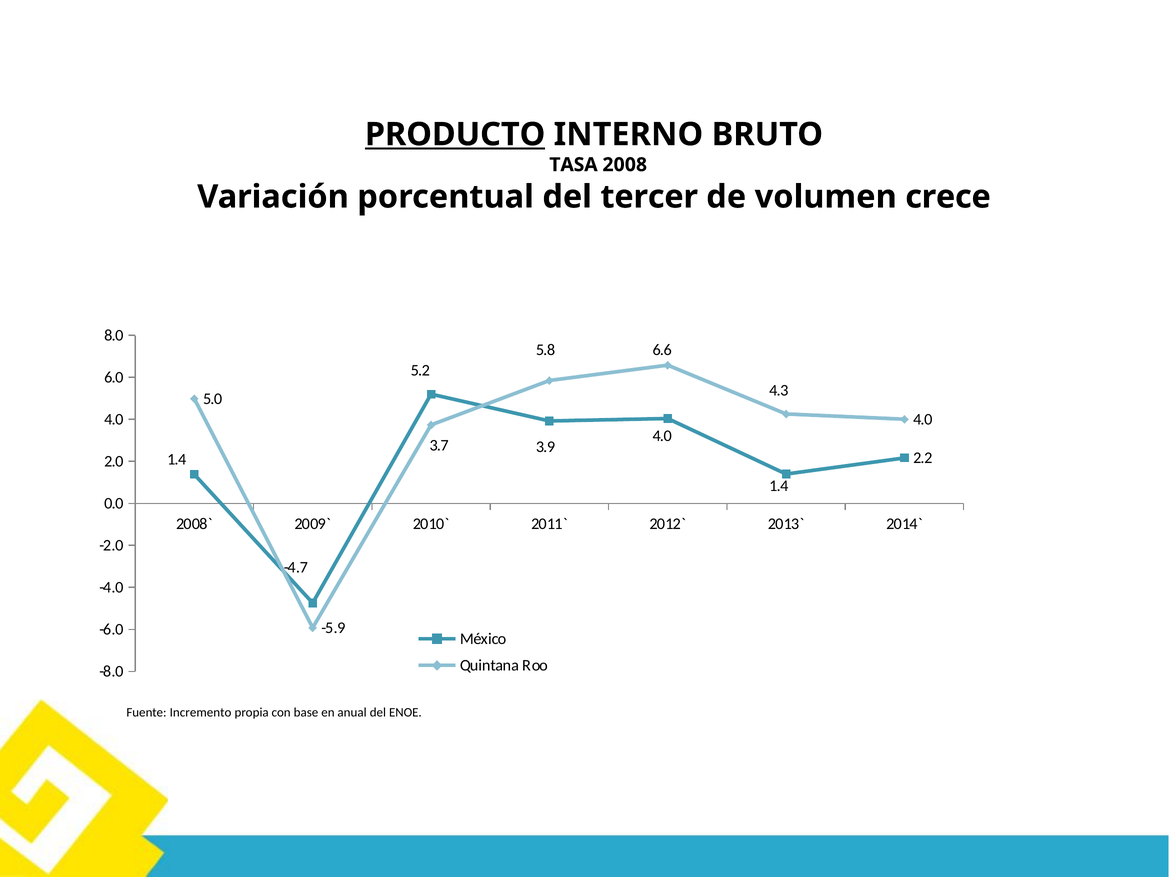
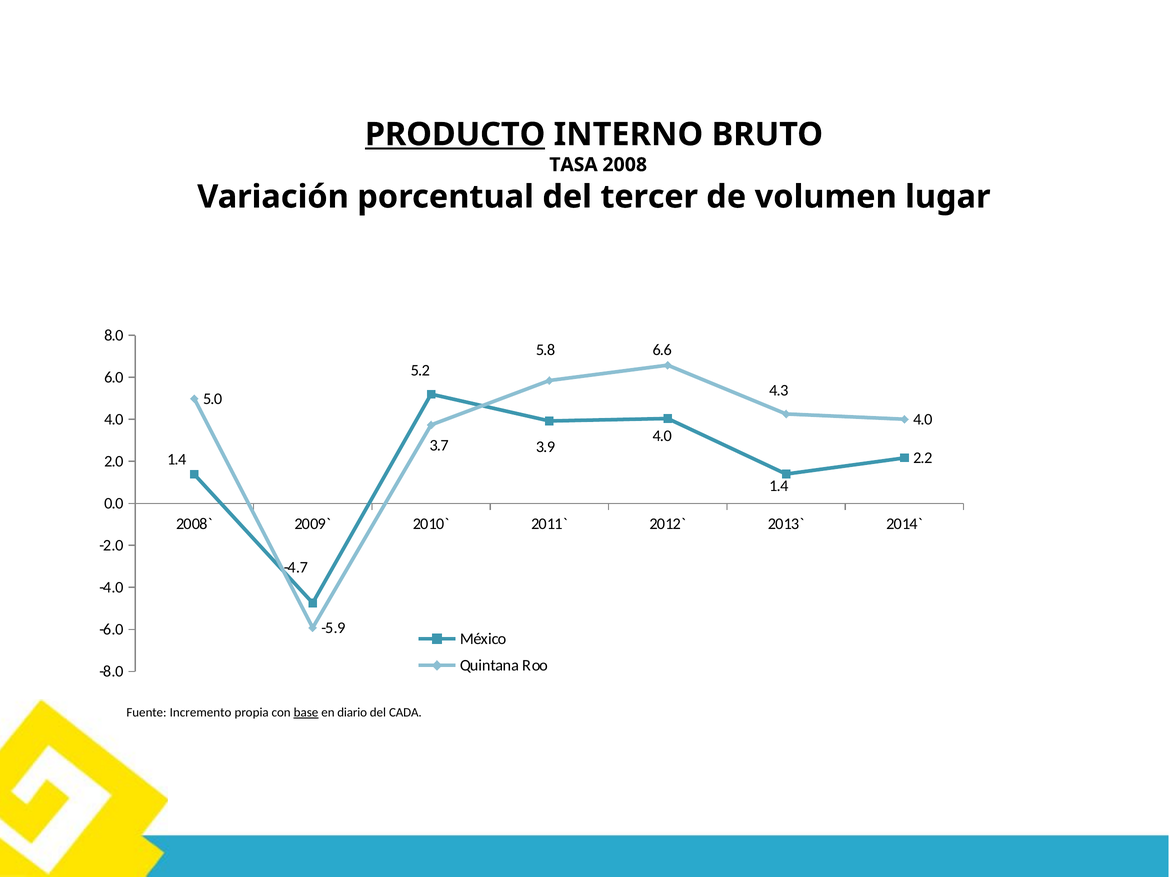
crece: crece -> lugar
base underline: none -> present
anual: anual -> diario
ENOE: ENOE -> CADA
